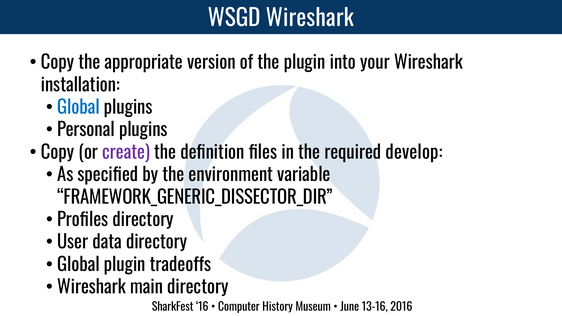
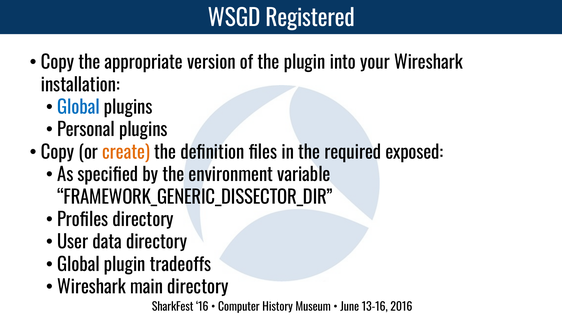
WSGD Wireshark: Wireshark -> Registered
create colour: purple -> orange
develop: develop -> exposed
